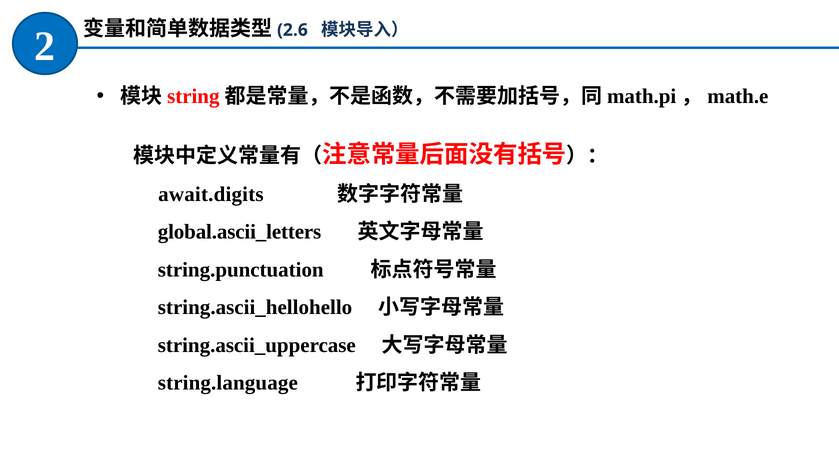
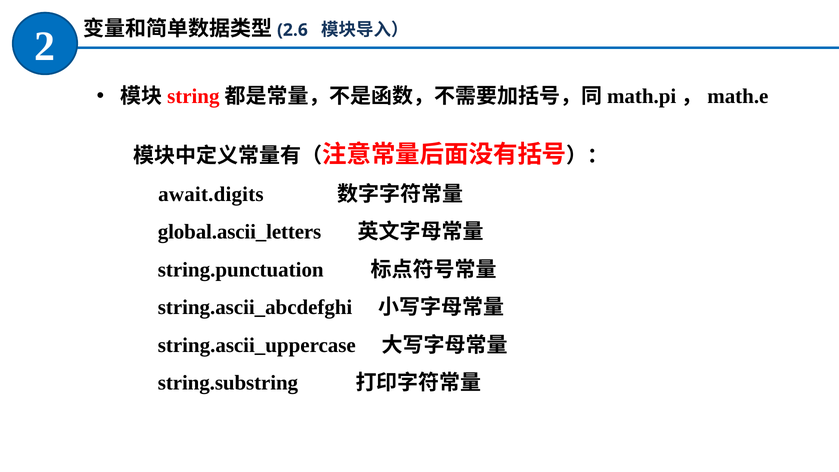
string.ascii_hellohello: string.ascii_hellohello -> string.ascii_abcdefghi
string.language: string.language -> string.substring
